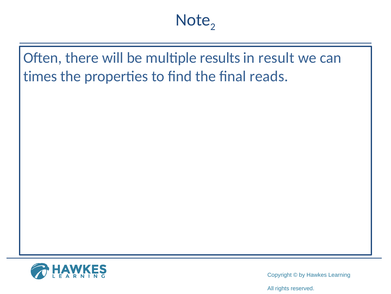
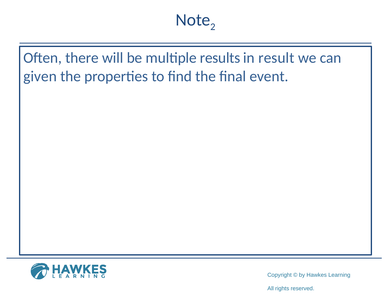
times: times -> given
reads: reads -> event
